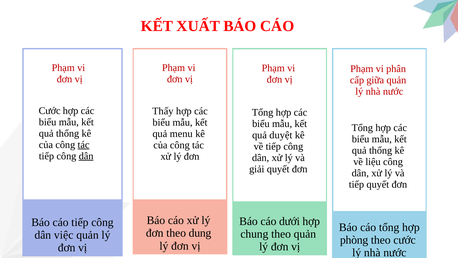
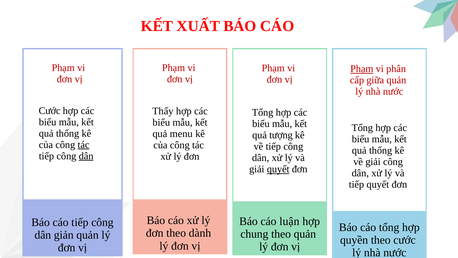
Phạm at (362, 69) underline: none -> present
duyệt: duyệt -> tượng
về liệu: liệu -> giải
quyết at (278, 169) underline: none -> present
dưới: dưới -> luận
dung: dung -> dành
việc: việc -> giản
phòng: phòng -> quyền
